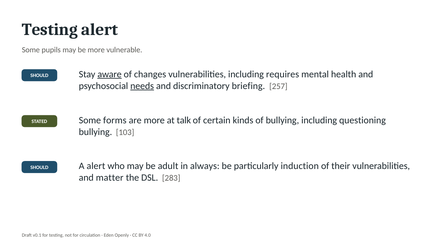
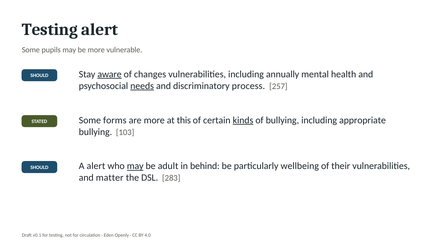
requires: requires -> annually
briefing: briefing -> process
talk: talk -> this
kinds underline: none -> present
questioning: questioning -> appropriate
may at (135, 166) underline: none -> present
always: always -> behind
induction: induction -> wellbeing
